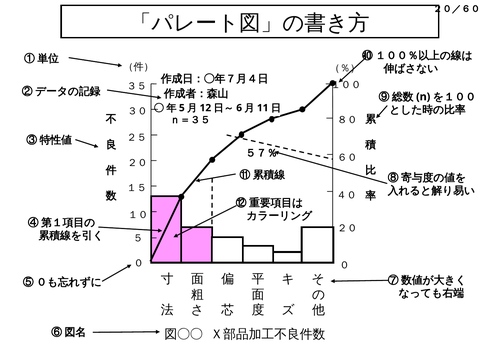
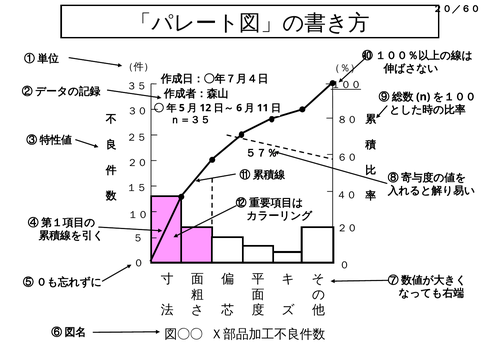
１００ underline: none -> present
